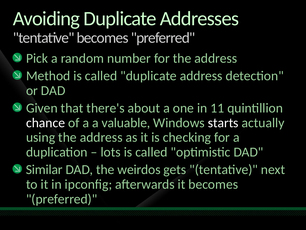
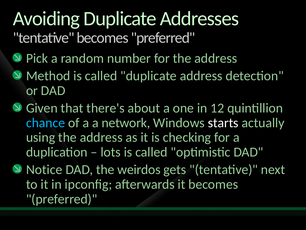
11: 11 -> 12
chance colour: white -> light blue
valuable: valuable -> network
Similar: Similar -> Notice
